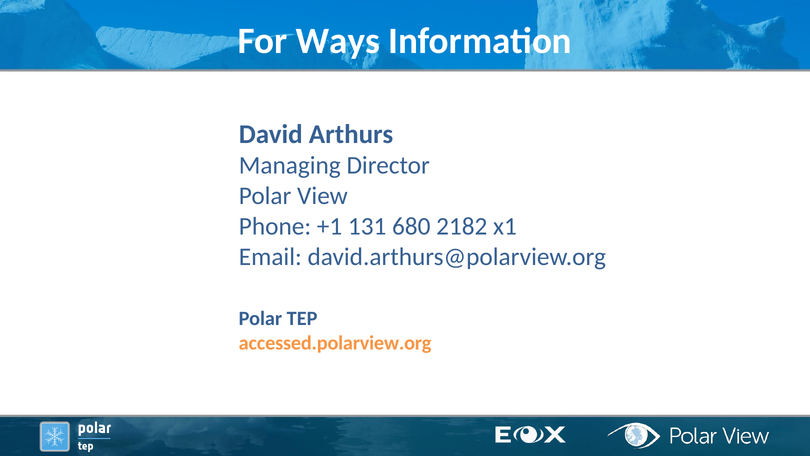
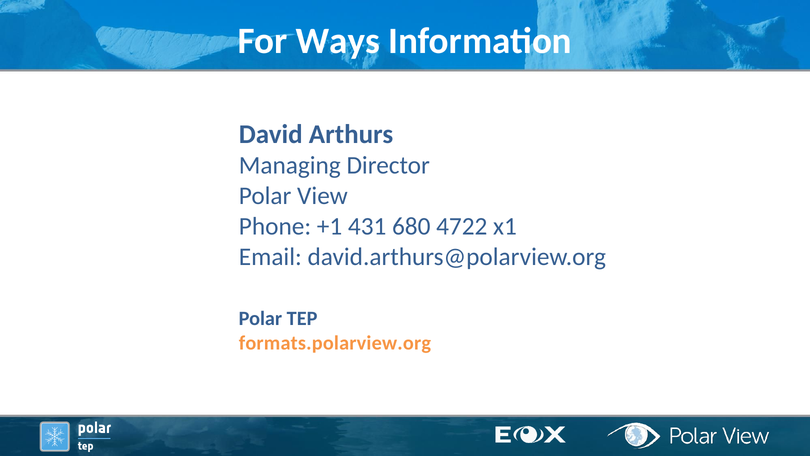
131: 131 -> 431
2182: 2182 -> 4722
accessed.polarview.org: accessed.polarview.org -> formats.polarview.org
